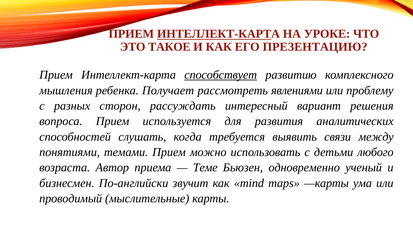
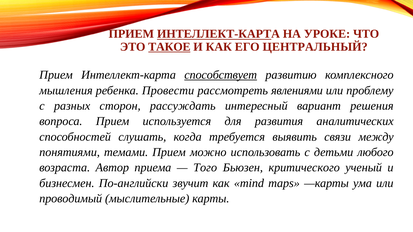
ТАКОЕ underline: none -> present
ПРЕЗЕНТАЦИЮ: ПРЕЗЕНТАЦИЮ -> ЦЕНТРАЛЬНЫЙ
Получает: Получает -> Провести
Теме: Теме -> Того
одновременно: одновременно -> критического
